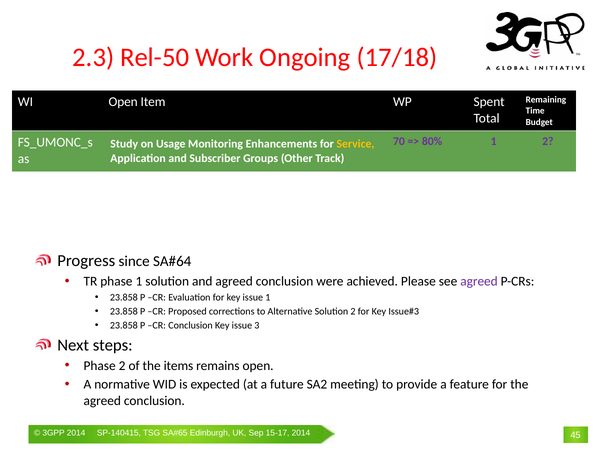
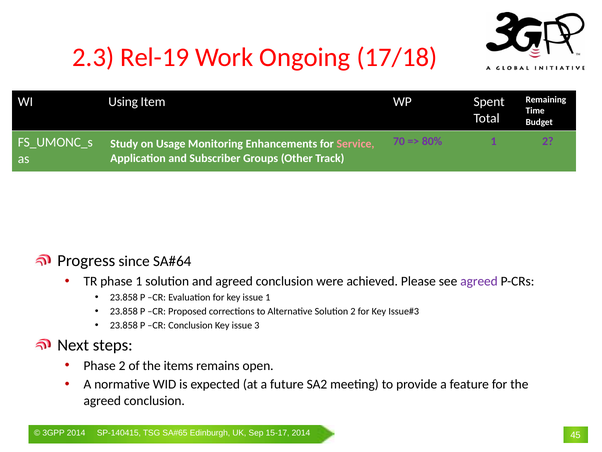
Rel-50: Rel-50 -> Rel-19
WI Open: Open -> Using
Service colour: yellow -> pink
